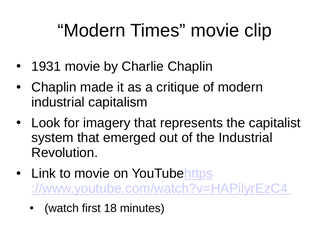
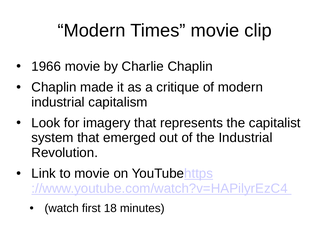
1931: 1931 -> 1966
